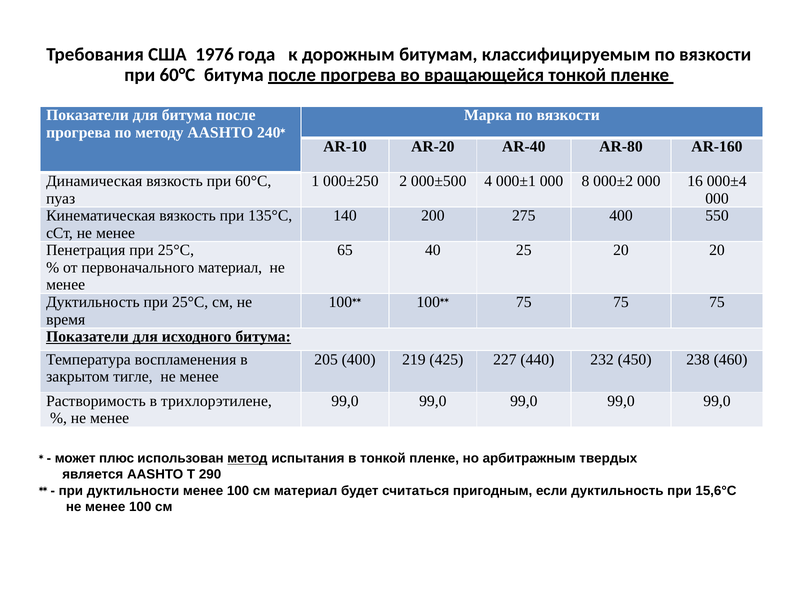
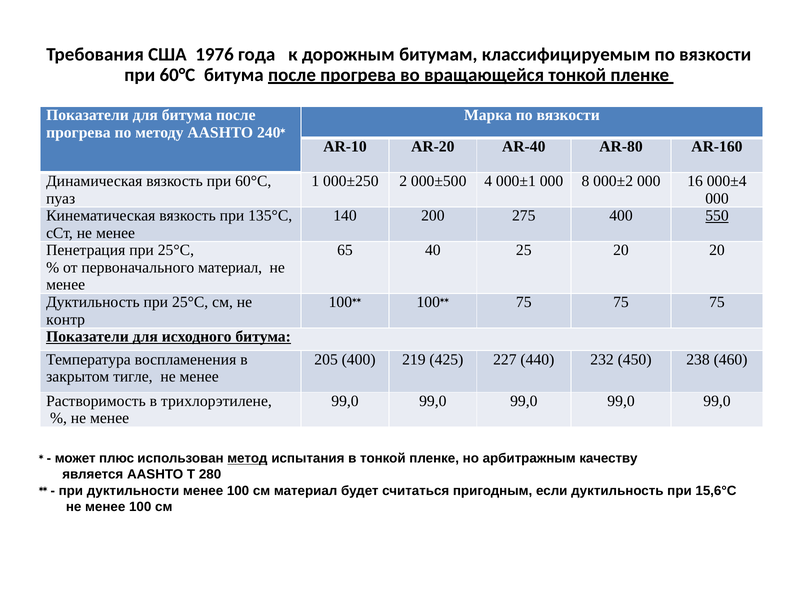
550 underline: none -> present
время: время -> контр
твердых: твердых -> качеству
290: 290 -> 280
